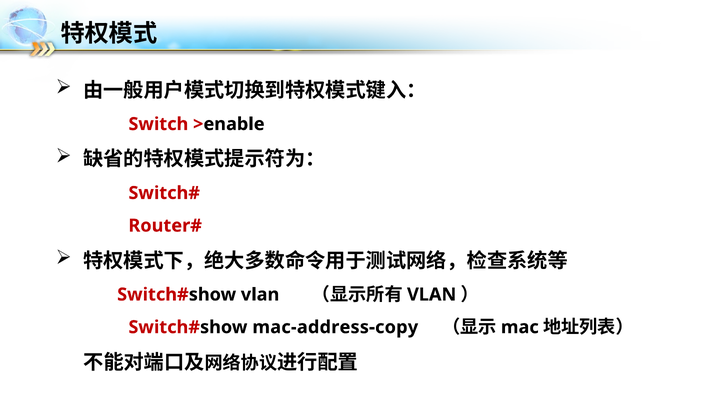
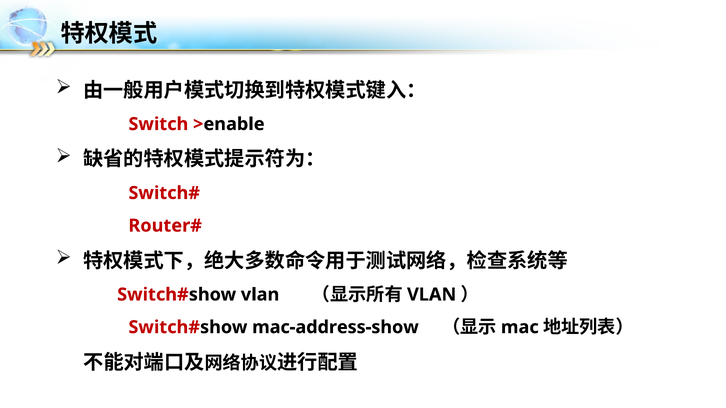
mac-address-copy: mac-address-copy -> mac-address-show
